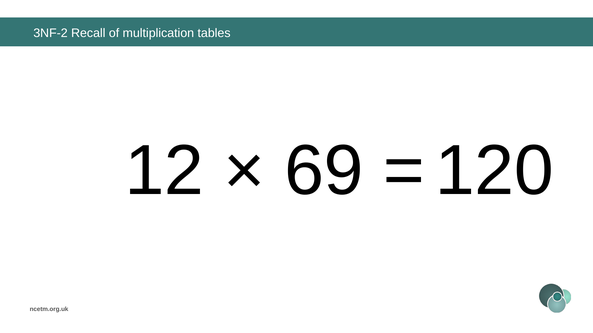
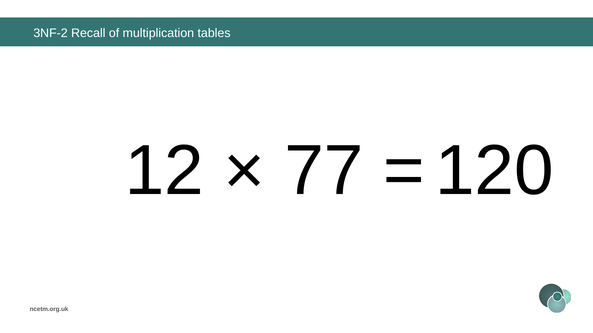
69: 69 -> 77
